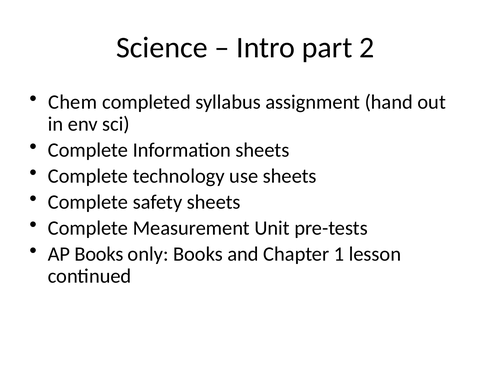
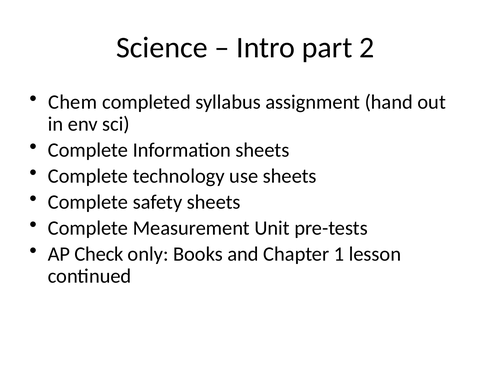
AP Books: Books -> Check
